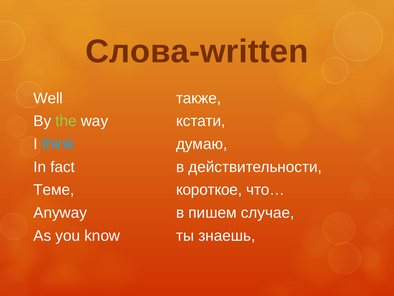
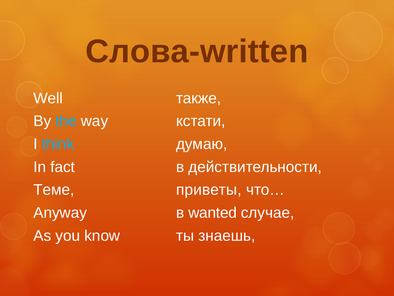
the colour: light green -> light blue
короткое: короткое -> приветы
пишем: пишем -> wanted
